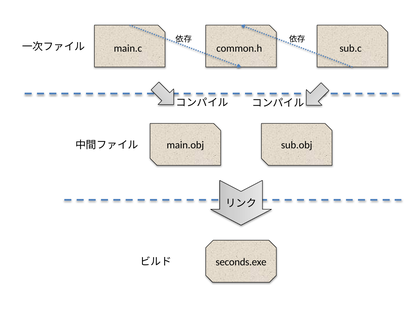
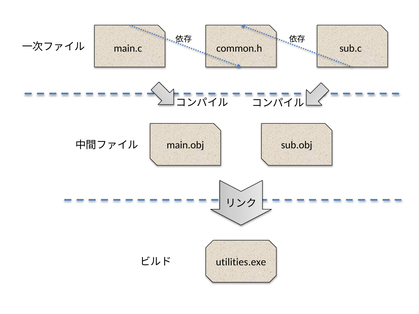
seconds.exe: seconds.exe -> utilities.exe
